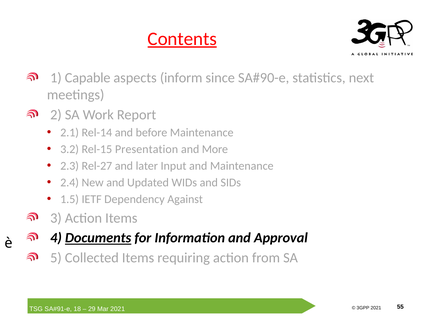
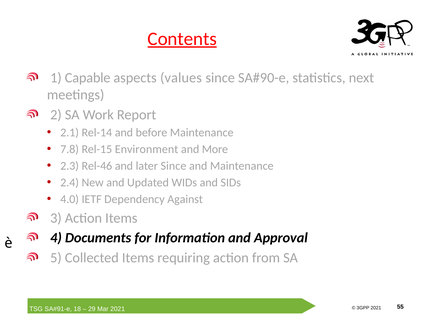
inform: inform -> values
3.2: 3.2 -> 7.8
Presentation: Presentation -> Environment
Rel-27: Rel-27 -> Rel-46
later Input: Input -> Since
1.5: 1.5 -> 4.0
Documents underline: present -> none
